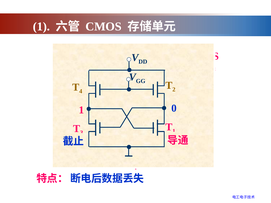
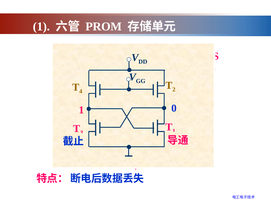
CMOS: CMOS -> PROM
